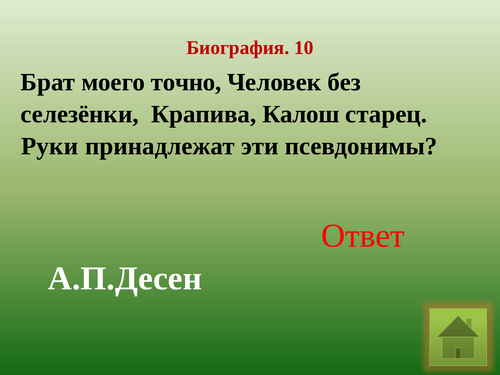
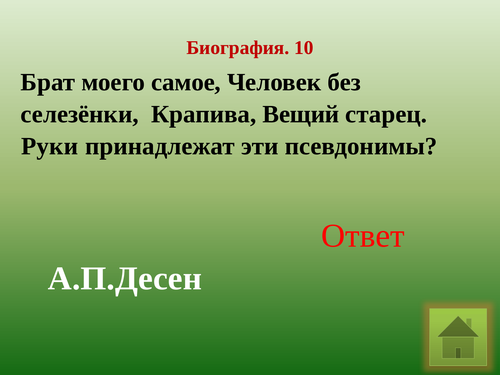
точно: точно -> самое
Калош: Калош -> Вещий
